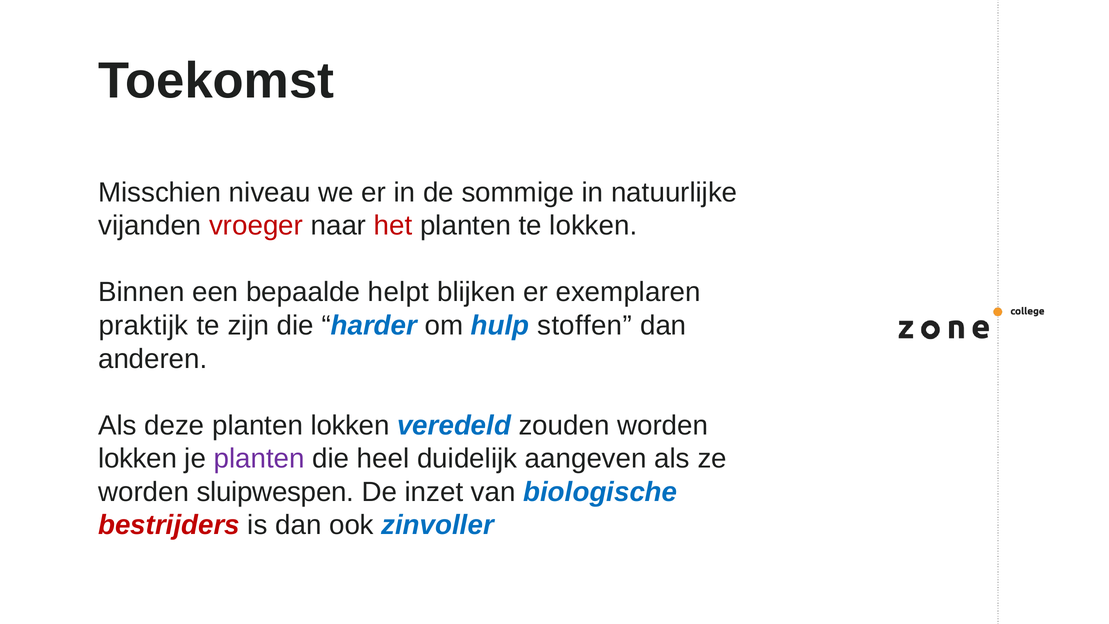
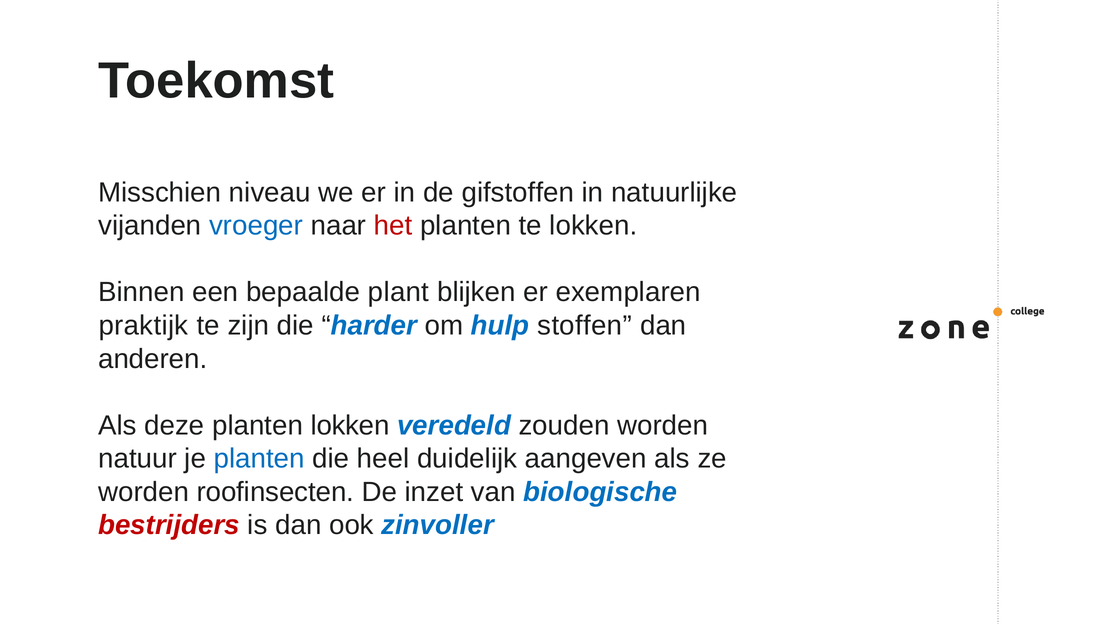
sommige: sommige -> gifstoffen
vroeger colour: red -> blue
helpt: helpt -> plant
lokken at (138, 459): lokken -> natuur
planten at (259, 459) colour: purple -> blue
sluipwespen: sluipwespen -> roofinsecten
